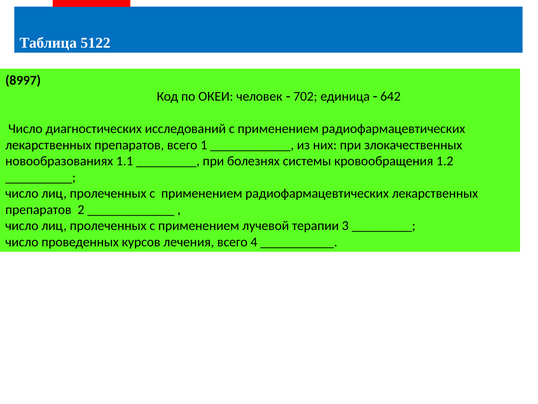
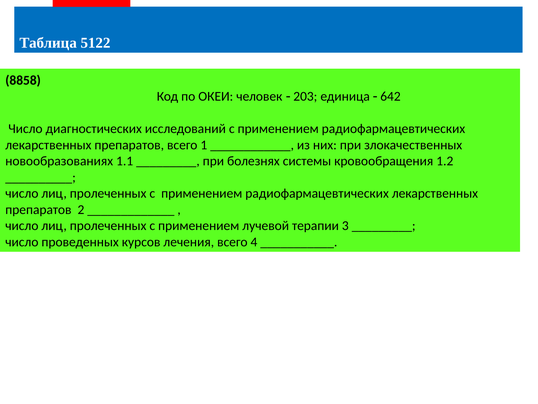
8997: 8997 -> 8858
702: 702 -> 203
